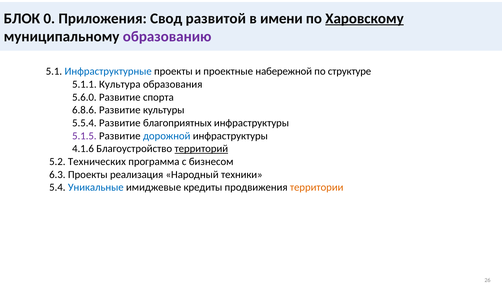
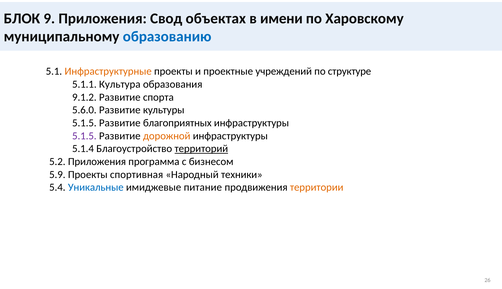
0: 0 -> 9
развитой: развитой -> объектах
Харовскому underline: present -> none
образованию colour: purple -> blue
Инфраструктурные colour: blue -> orange
набережной: набережной -> учреждений
5.6.0: 5.6.0 -> 9.1.2
6.8.6: 6.8.6 -> 5.6.0
5.5.4 at (84, 123): 5.5.4 -> 5.1.5
дорожной colour: blue -> orange
4.1.6: 4.1.6 -> 5.1.4
5.2 Технических: Технических -> Приложения
6.3: 6.3 -> 5.9
реализация: реализация -> спортивная
кредиты: кредиты -> питание
